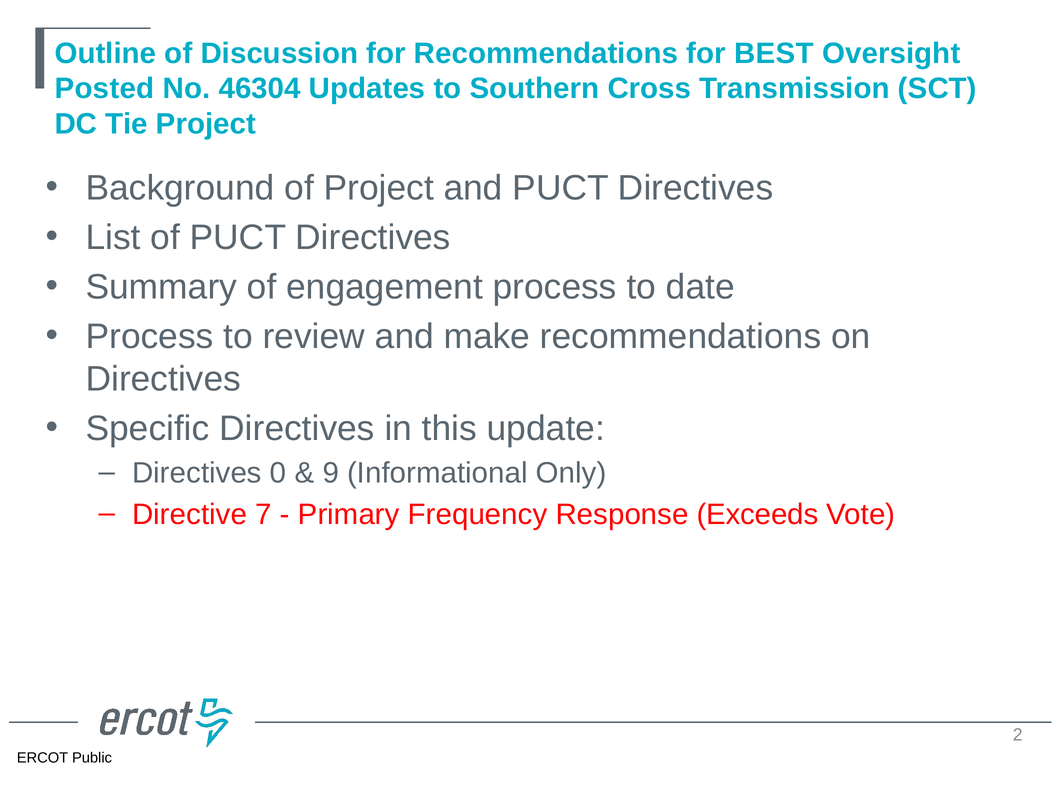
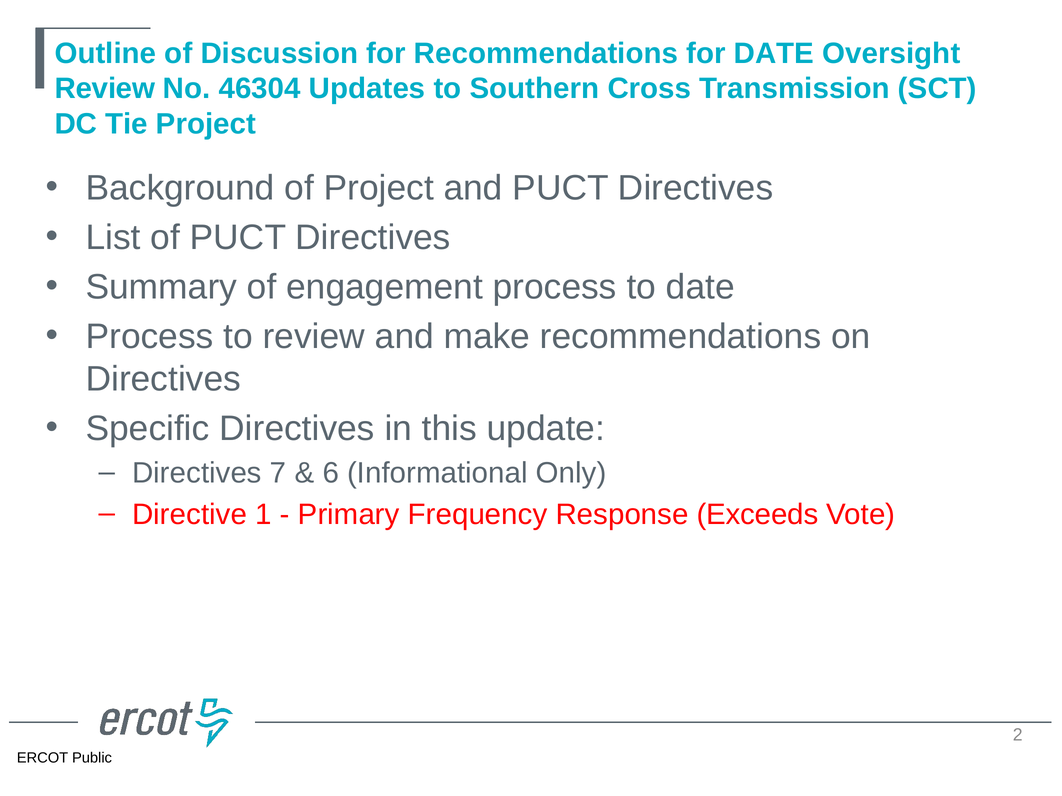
for BEST: BEST -> DATE
Posted at (105, 89): Posted -> Review
0: 0 -> 7
9: 9 -> 6
7: 7 -> 1
